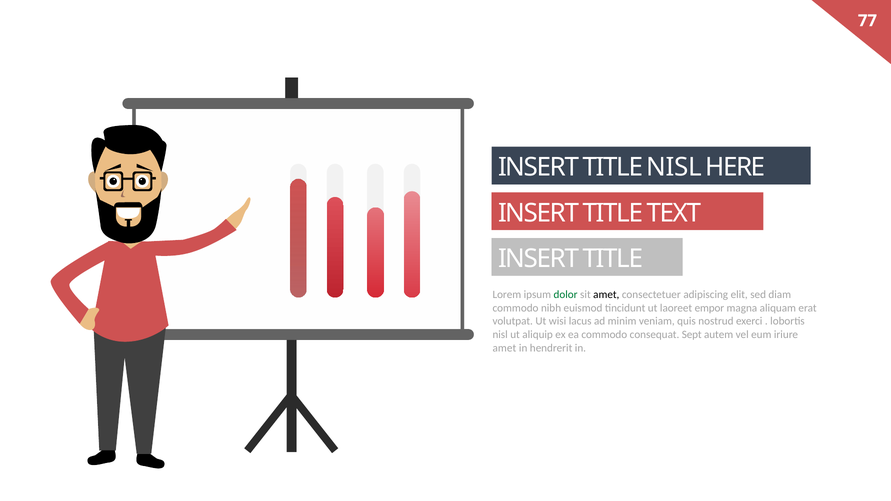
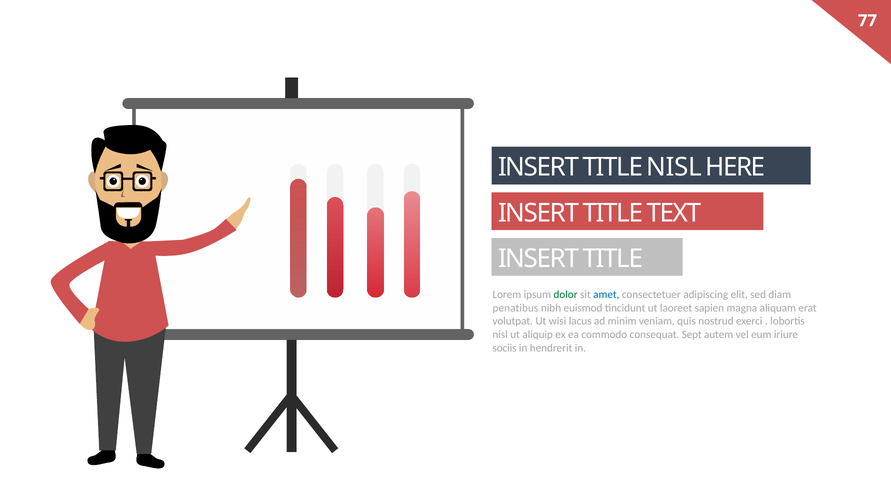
amet at (606, 295) colour: black -> blue
commodo at (516, 308): commodo -> penatibus
empor: empor -> sapien
amet at (504, 348): amet -> sociis
